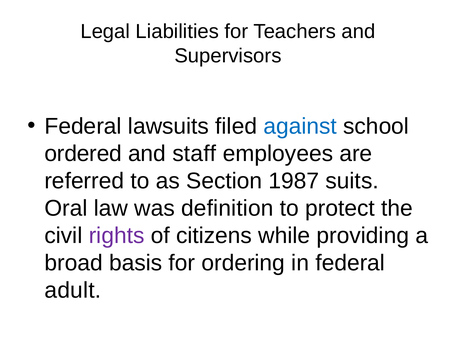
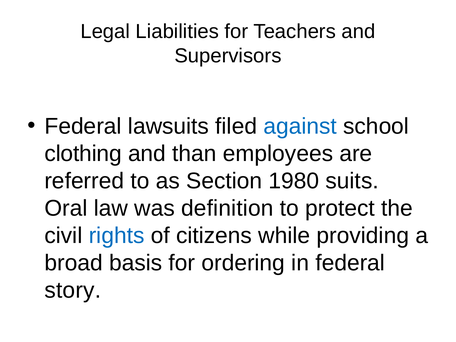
ordered: ordered -> clothing
staff: staff -> than
1987: 1987 -> 1980
rights colour: purple -> blue
adult: adult -> story
